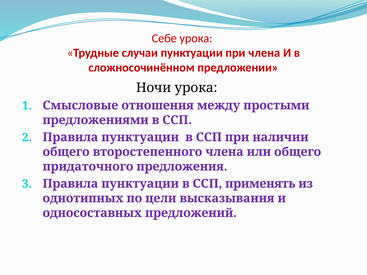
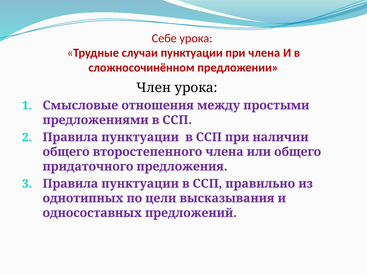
Ночи: Ночи -> Член
применять: применять -> правильно
